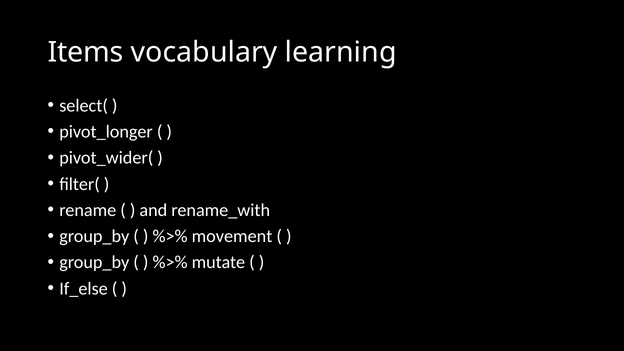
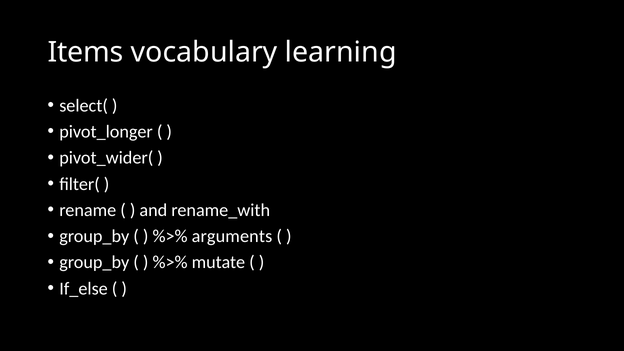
movement: movement -> arguments
